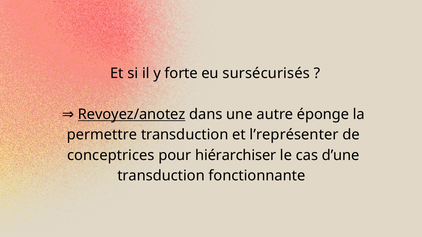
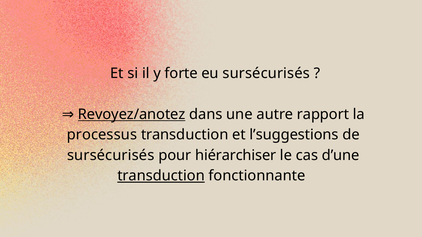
éponge: éponge -> rapport
permettre: permettre -> processus
l’représenter: l’représenter -> l’suggestions
conceptrices at (111, 156): conceptrices -> sursécurisés
transduction at (161, 176) underline: none -> present
